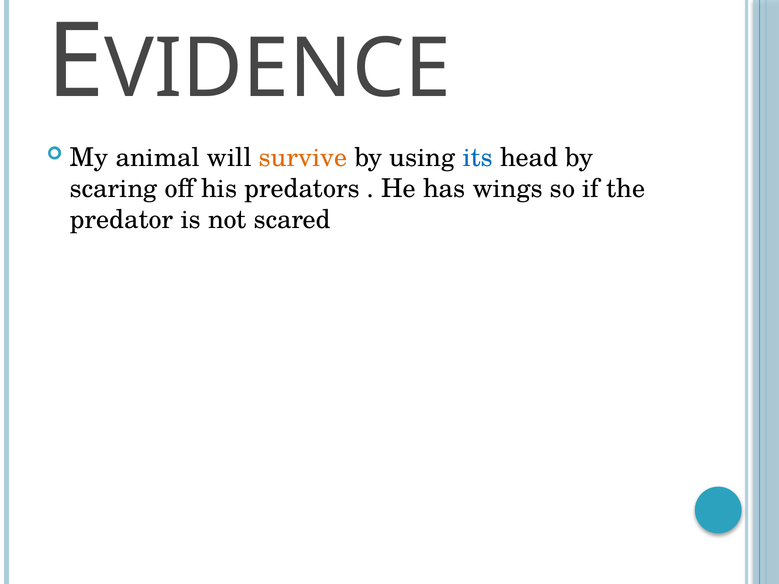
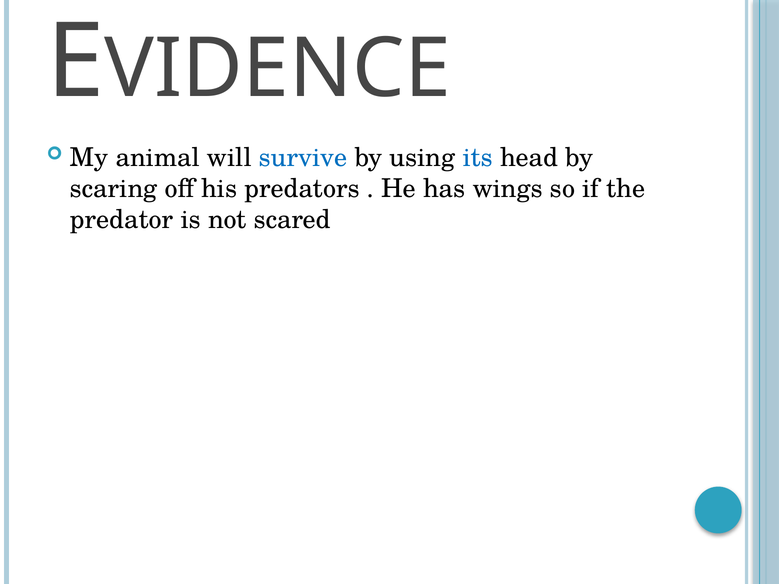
survive colour: orange -> blue
